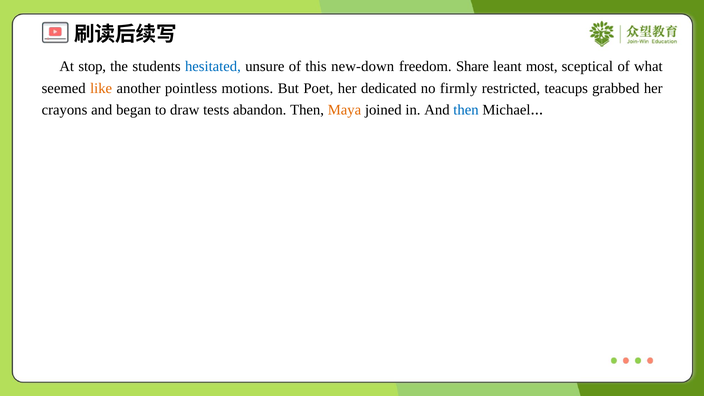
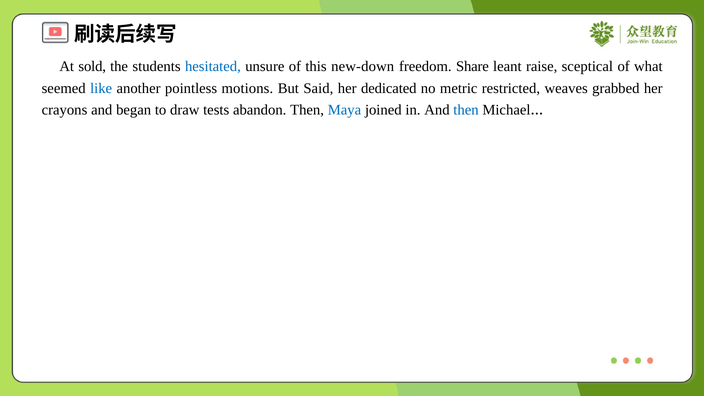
stop: stop -> sold
most: most -> raise
like colour: orange -> blue
Poet: Poet -> Said
firmly: firmly -> metric
teacups: teacups -> weaves
Maya colour: orange -> blue
